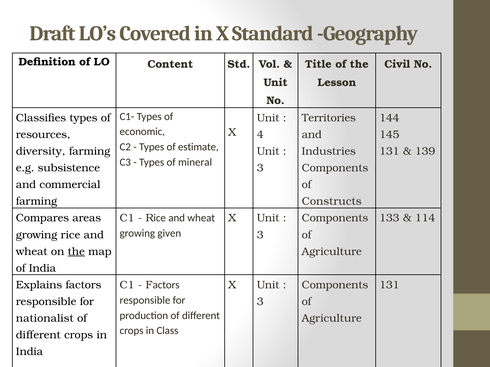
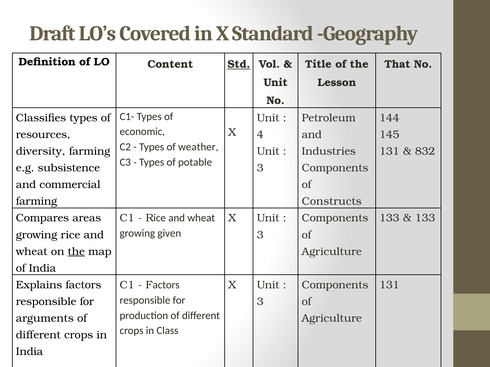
Std underline: none -> present
Civil: Civil -> That
Territories: Territories -> Petroleum
estimate: estimate -> weather
139: 139 -> 832
mineral: mineral -> potable
114 at (425, 218): 114 -> 133
nationalist: nationalist -> arguments
